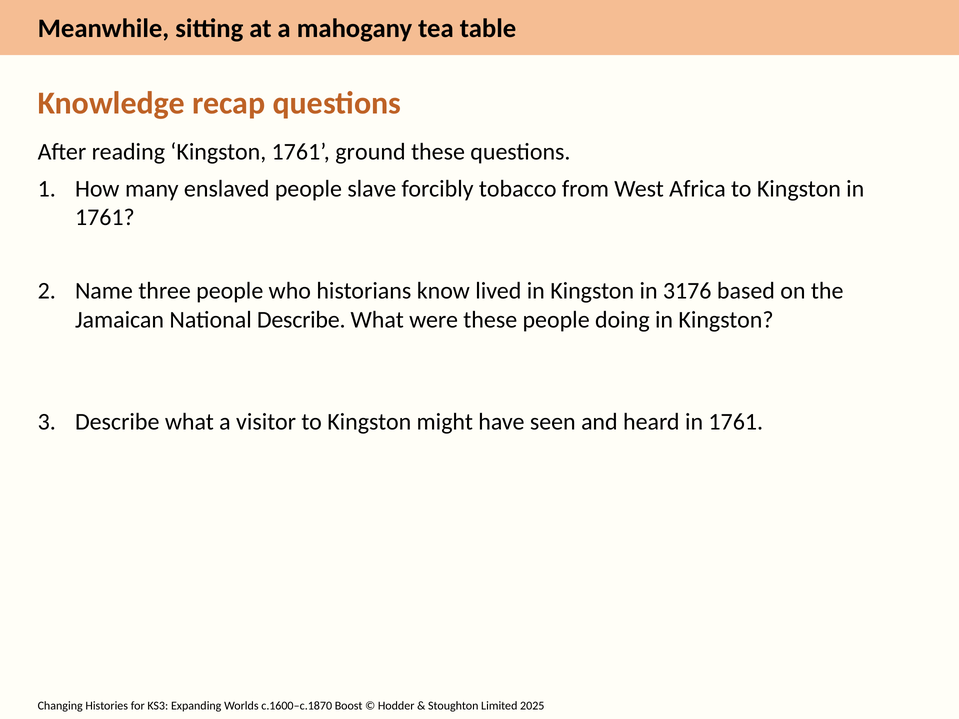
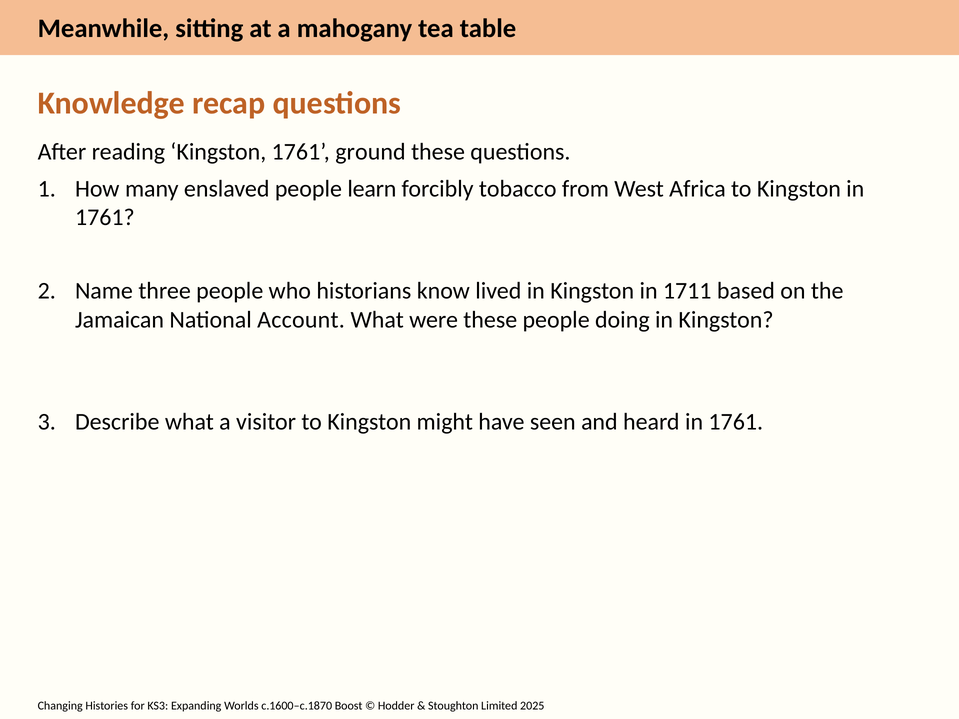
slave: slave -> learn
3176: 3176 -> 1711
National Describe: Describe -> Account
